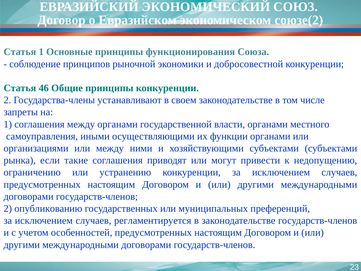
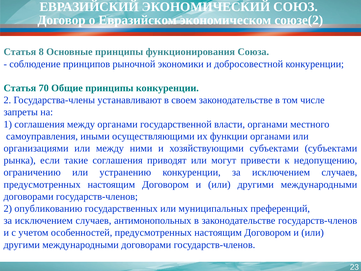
Статья 1: 1 -> 8
46: 46 -> 70
регламентируется: регламентируется -> антимонопольных
